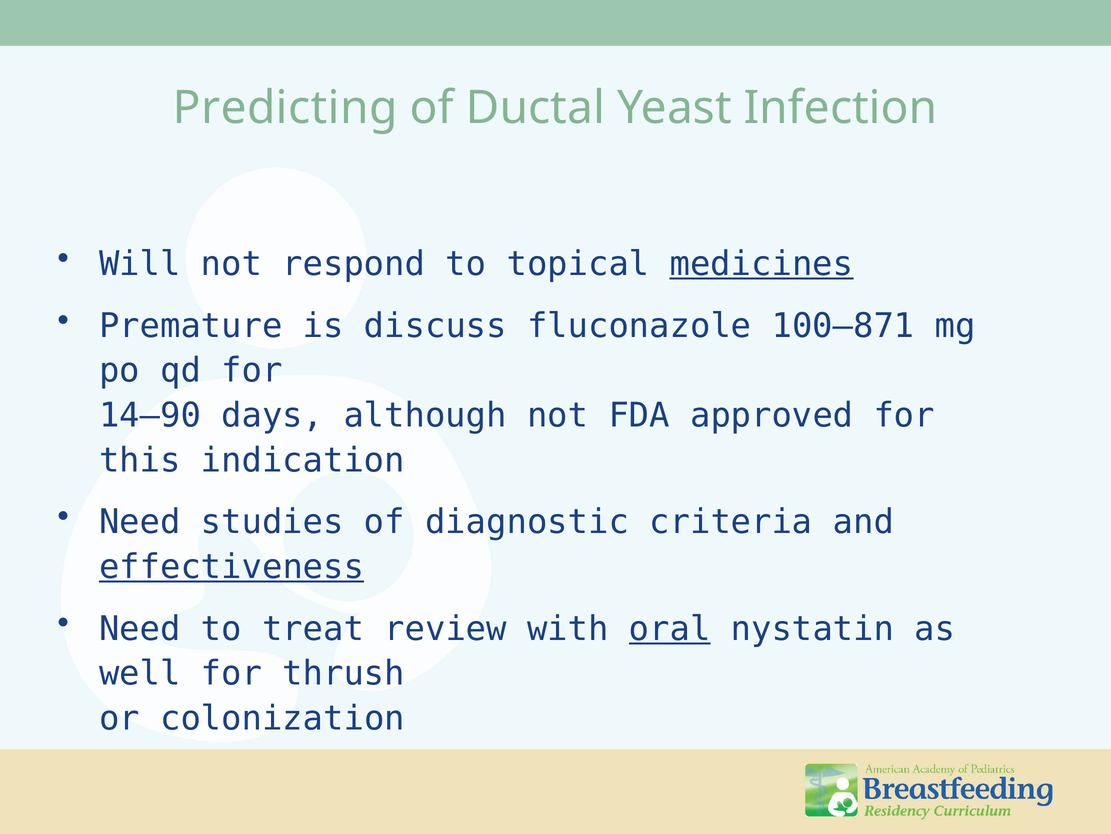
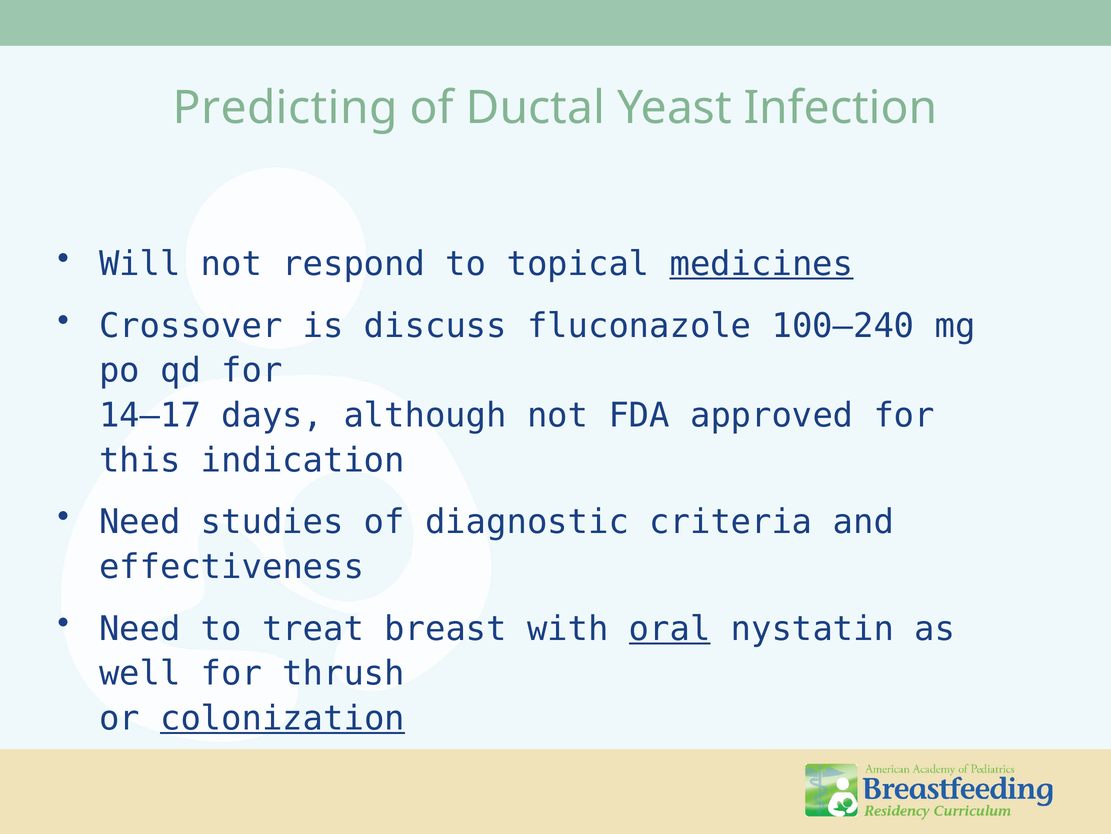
Premature: Premature -> Crossover
100–871: 100–871 -> 100–240
14–90: 14–90 -> 14–17
effectiveness underline: present -> none
review: review -> breast
colonization underline: none -> present
